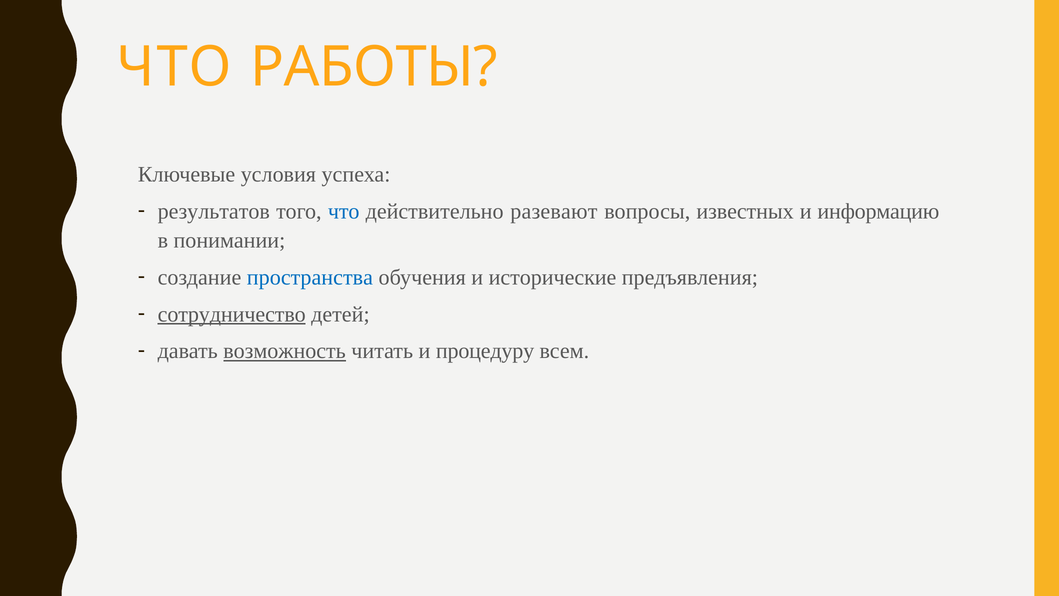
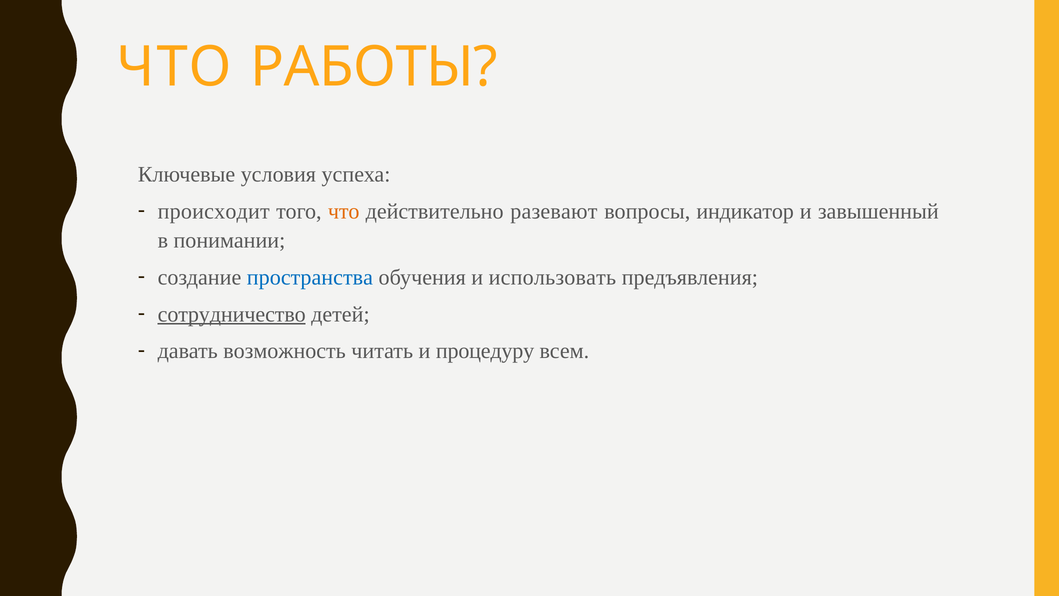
результатов: результатов -> происходит
что at (344, 211) colour: blue -> orange
известных: известных -> индикатор
информацию: информацию -> завышенный
исторические: исторические -> использовать
возможность underline: present -> none
